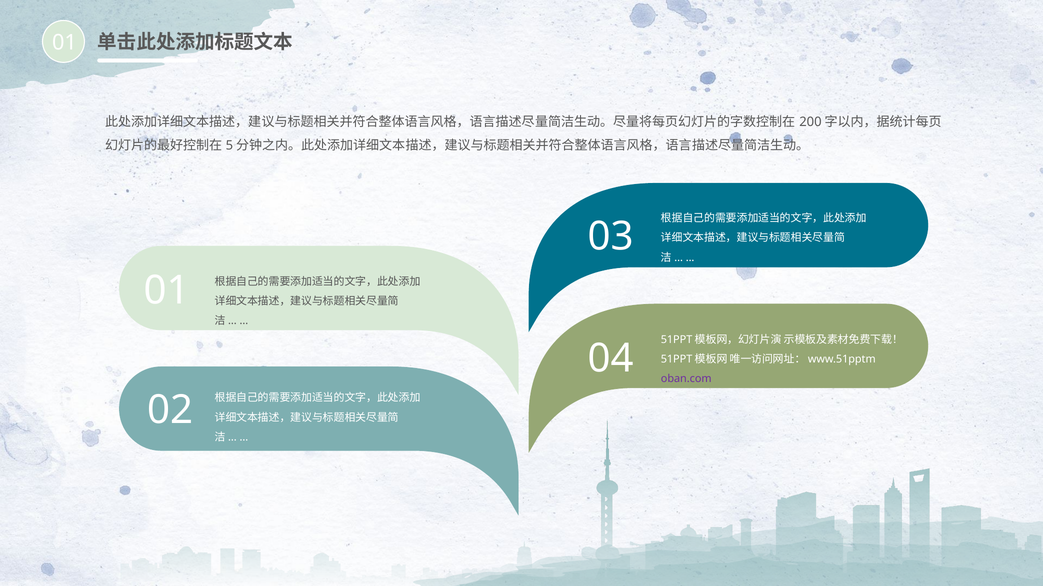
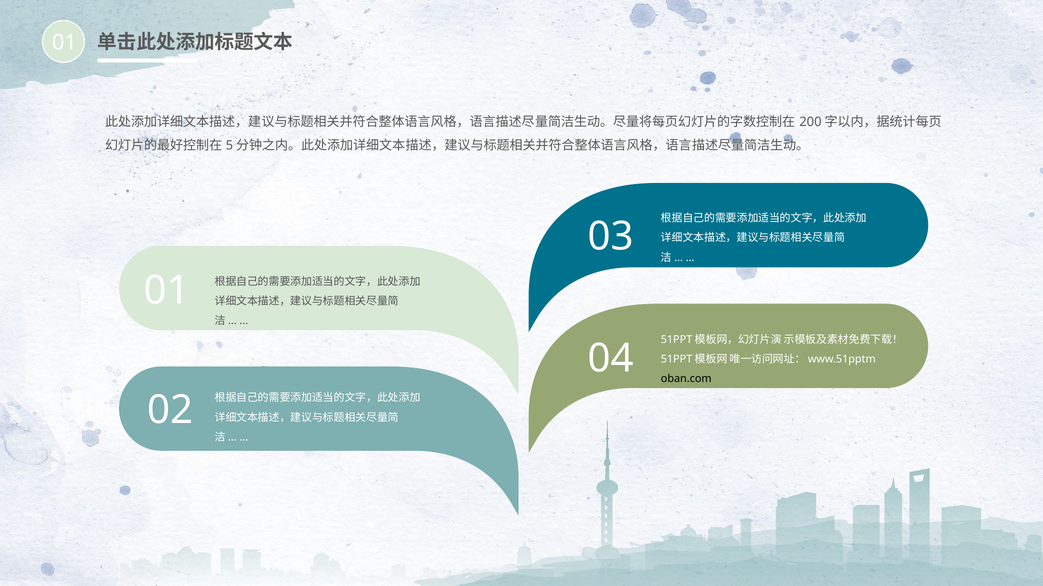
oban.com colour: purple -> black
